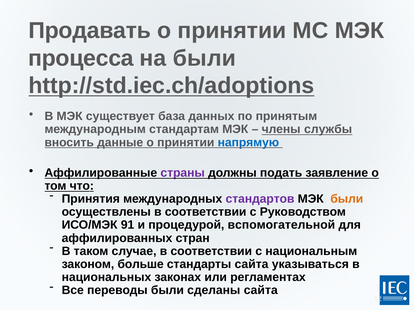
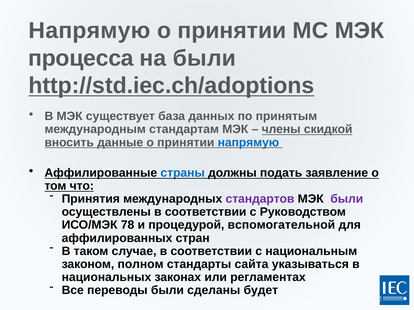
Продавать at (90, 31): Продавать -> Напрямую
службы: службы -> скидкой
страны colour: purple -> blue
были at (347, 199) colour: orange -> purple
91: 91 -> 78
больше: больше -> полном
сделаны сайта: сайта -> будет
